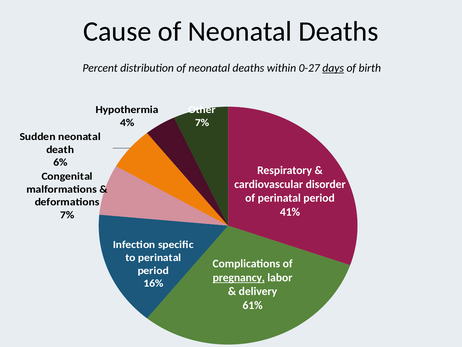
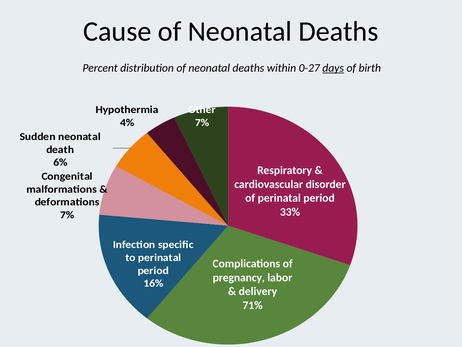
41%: 41% -> 33%
pregnancy underline: present -> none
61%: 61% -> 71%
